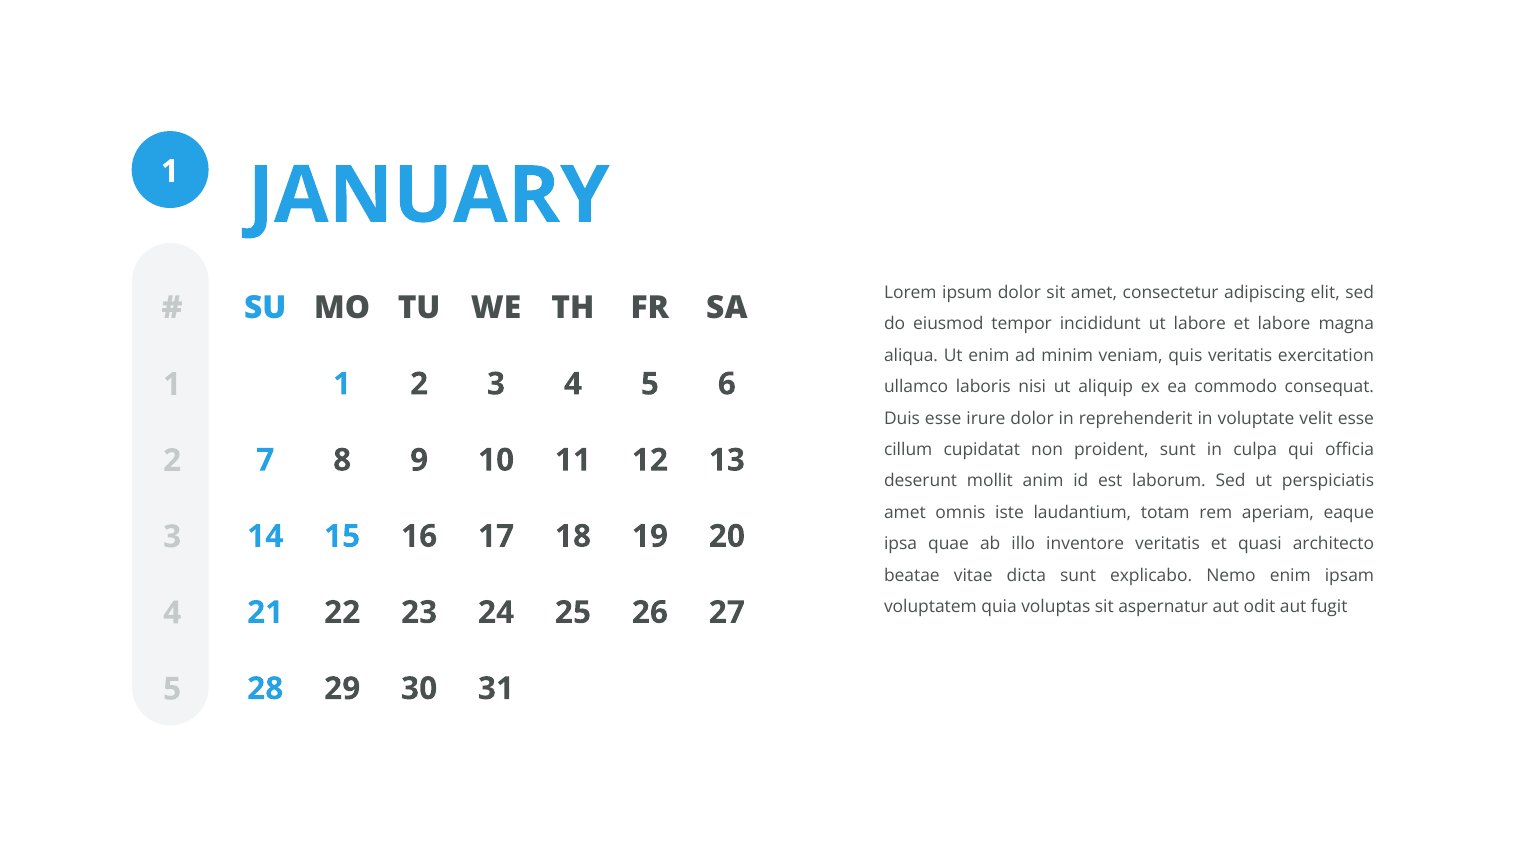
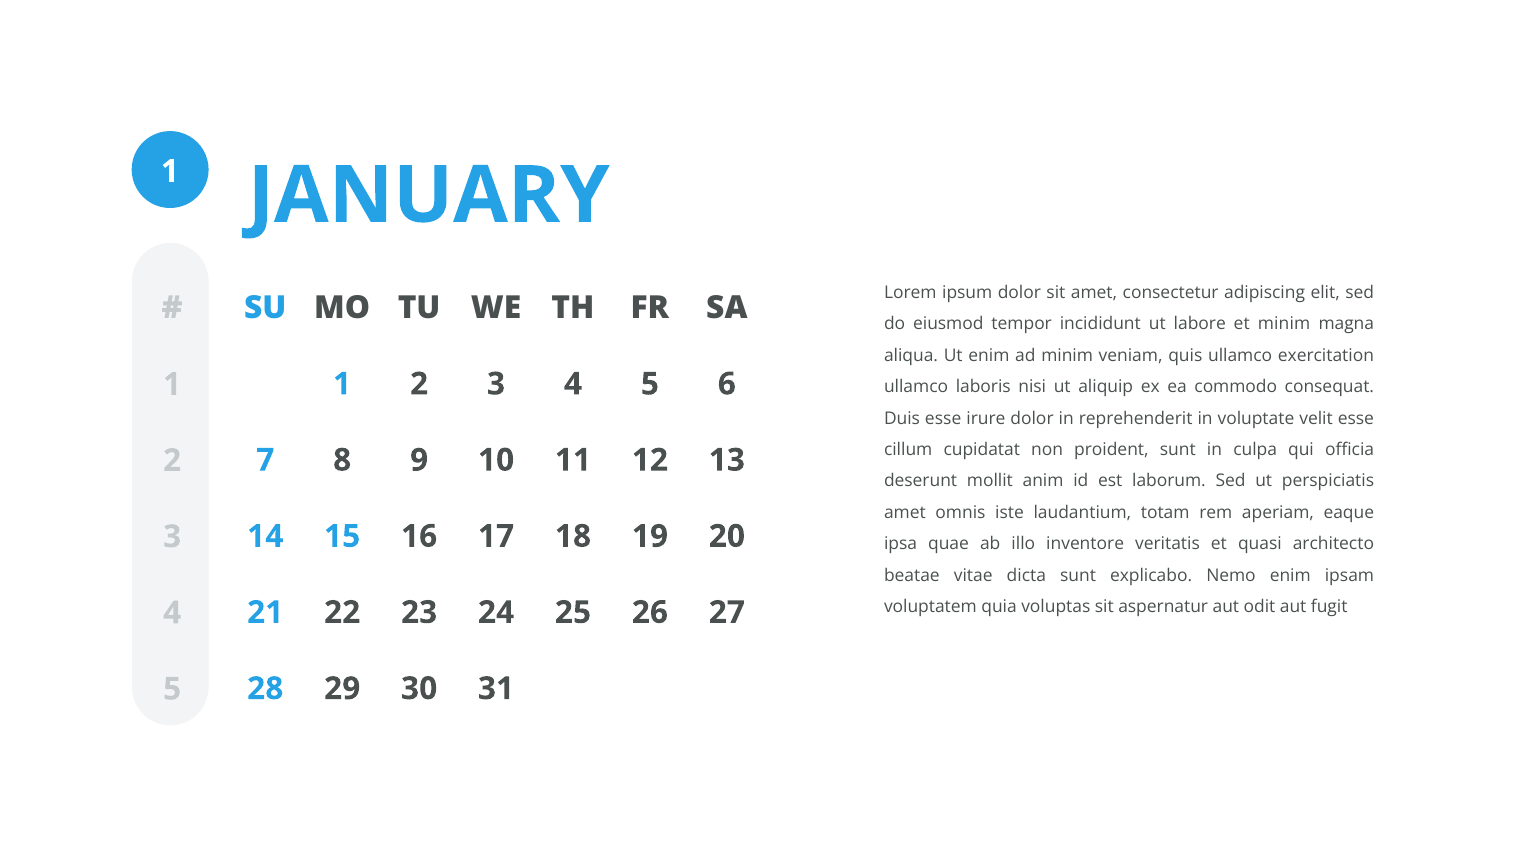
et labore: labore -> minim
quis veritatis: veritatis -> ullamco
